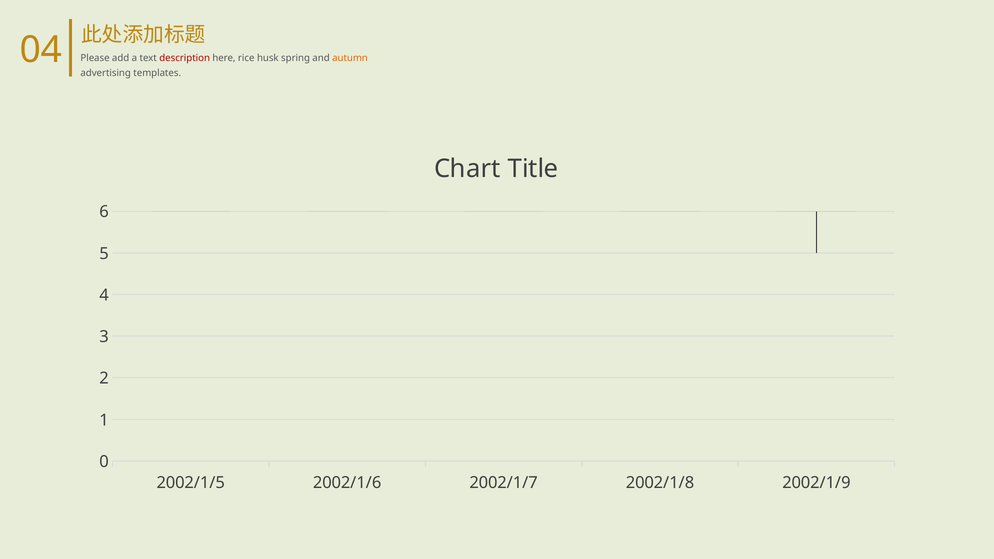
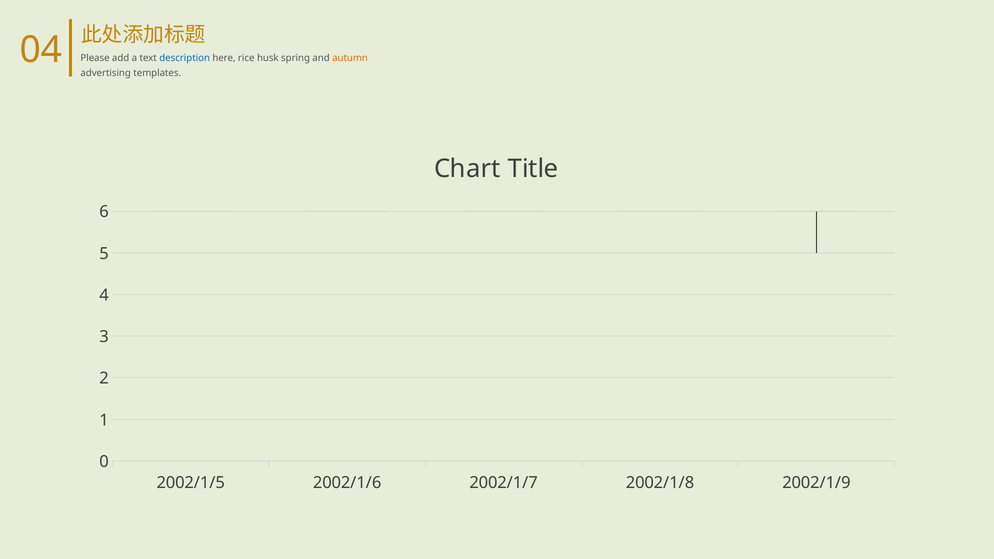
description colour: red -> blue
